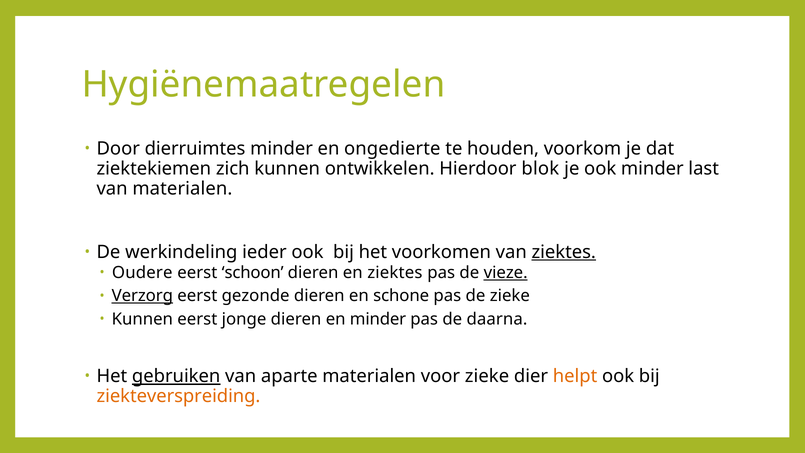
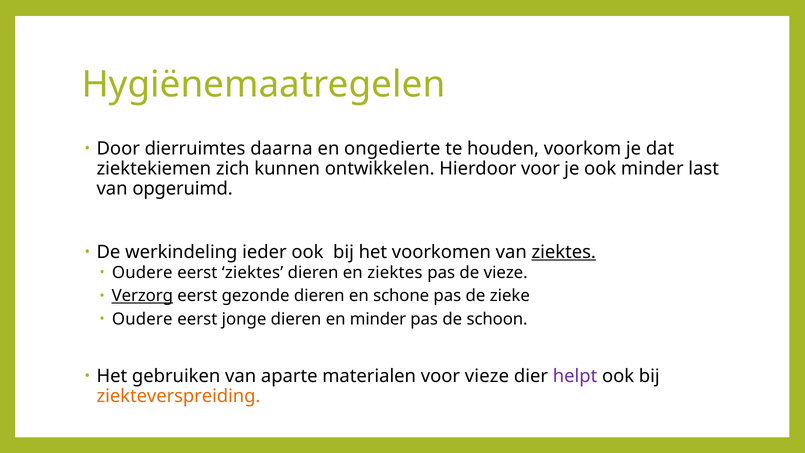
dierruimtes minder: minder -> daarna
Hierdoor blok: blok -> voor
van materialen: materialen -> opgeruimd
eerst schoon: schoon -> ziektes
vieze at (506, 273) underline: present -> none
Kunnen at (142, 319): Kunnen -> Oudere
daarna: daarna -> schoon
gebruiken underline: present -> none
voor zieke: zieke -> vieze
helpt colour: orange -> purple
